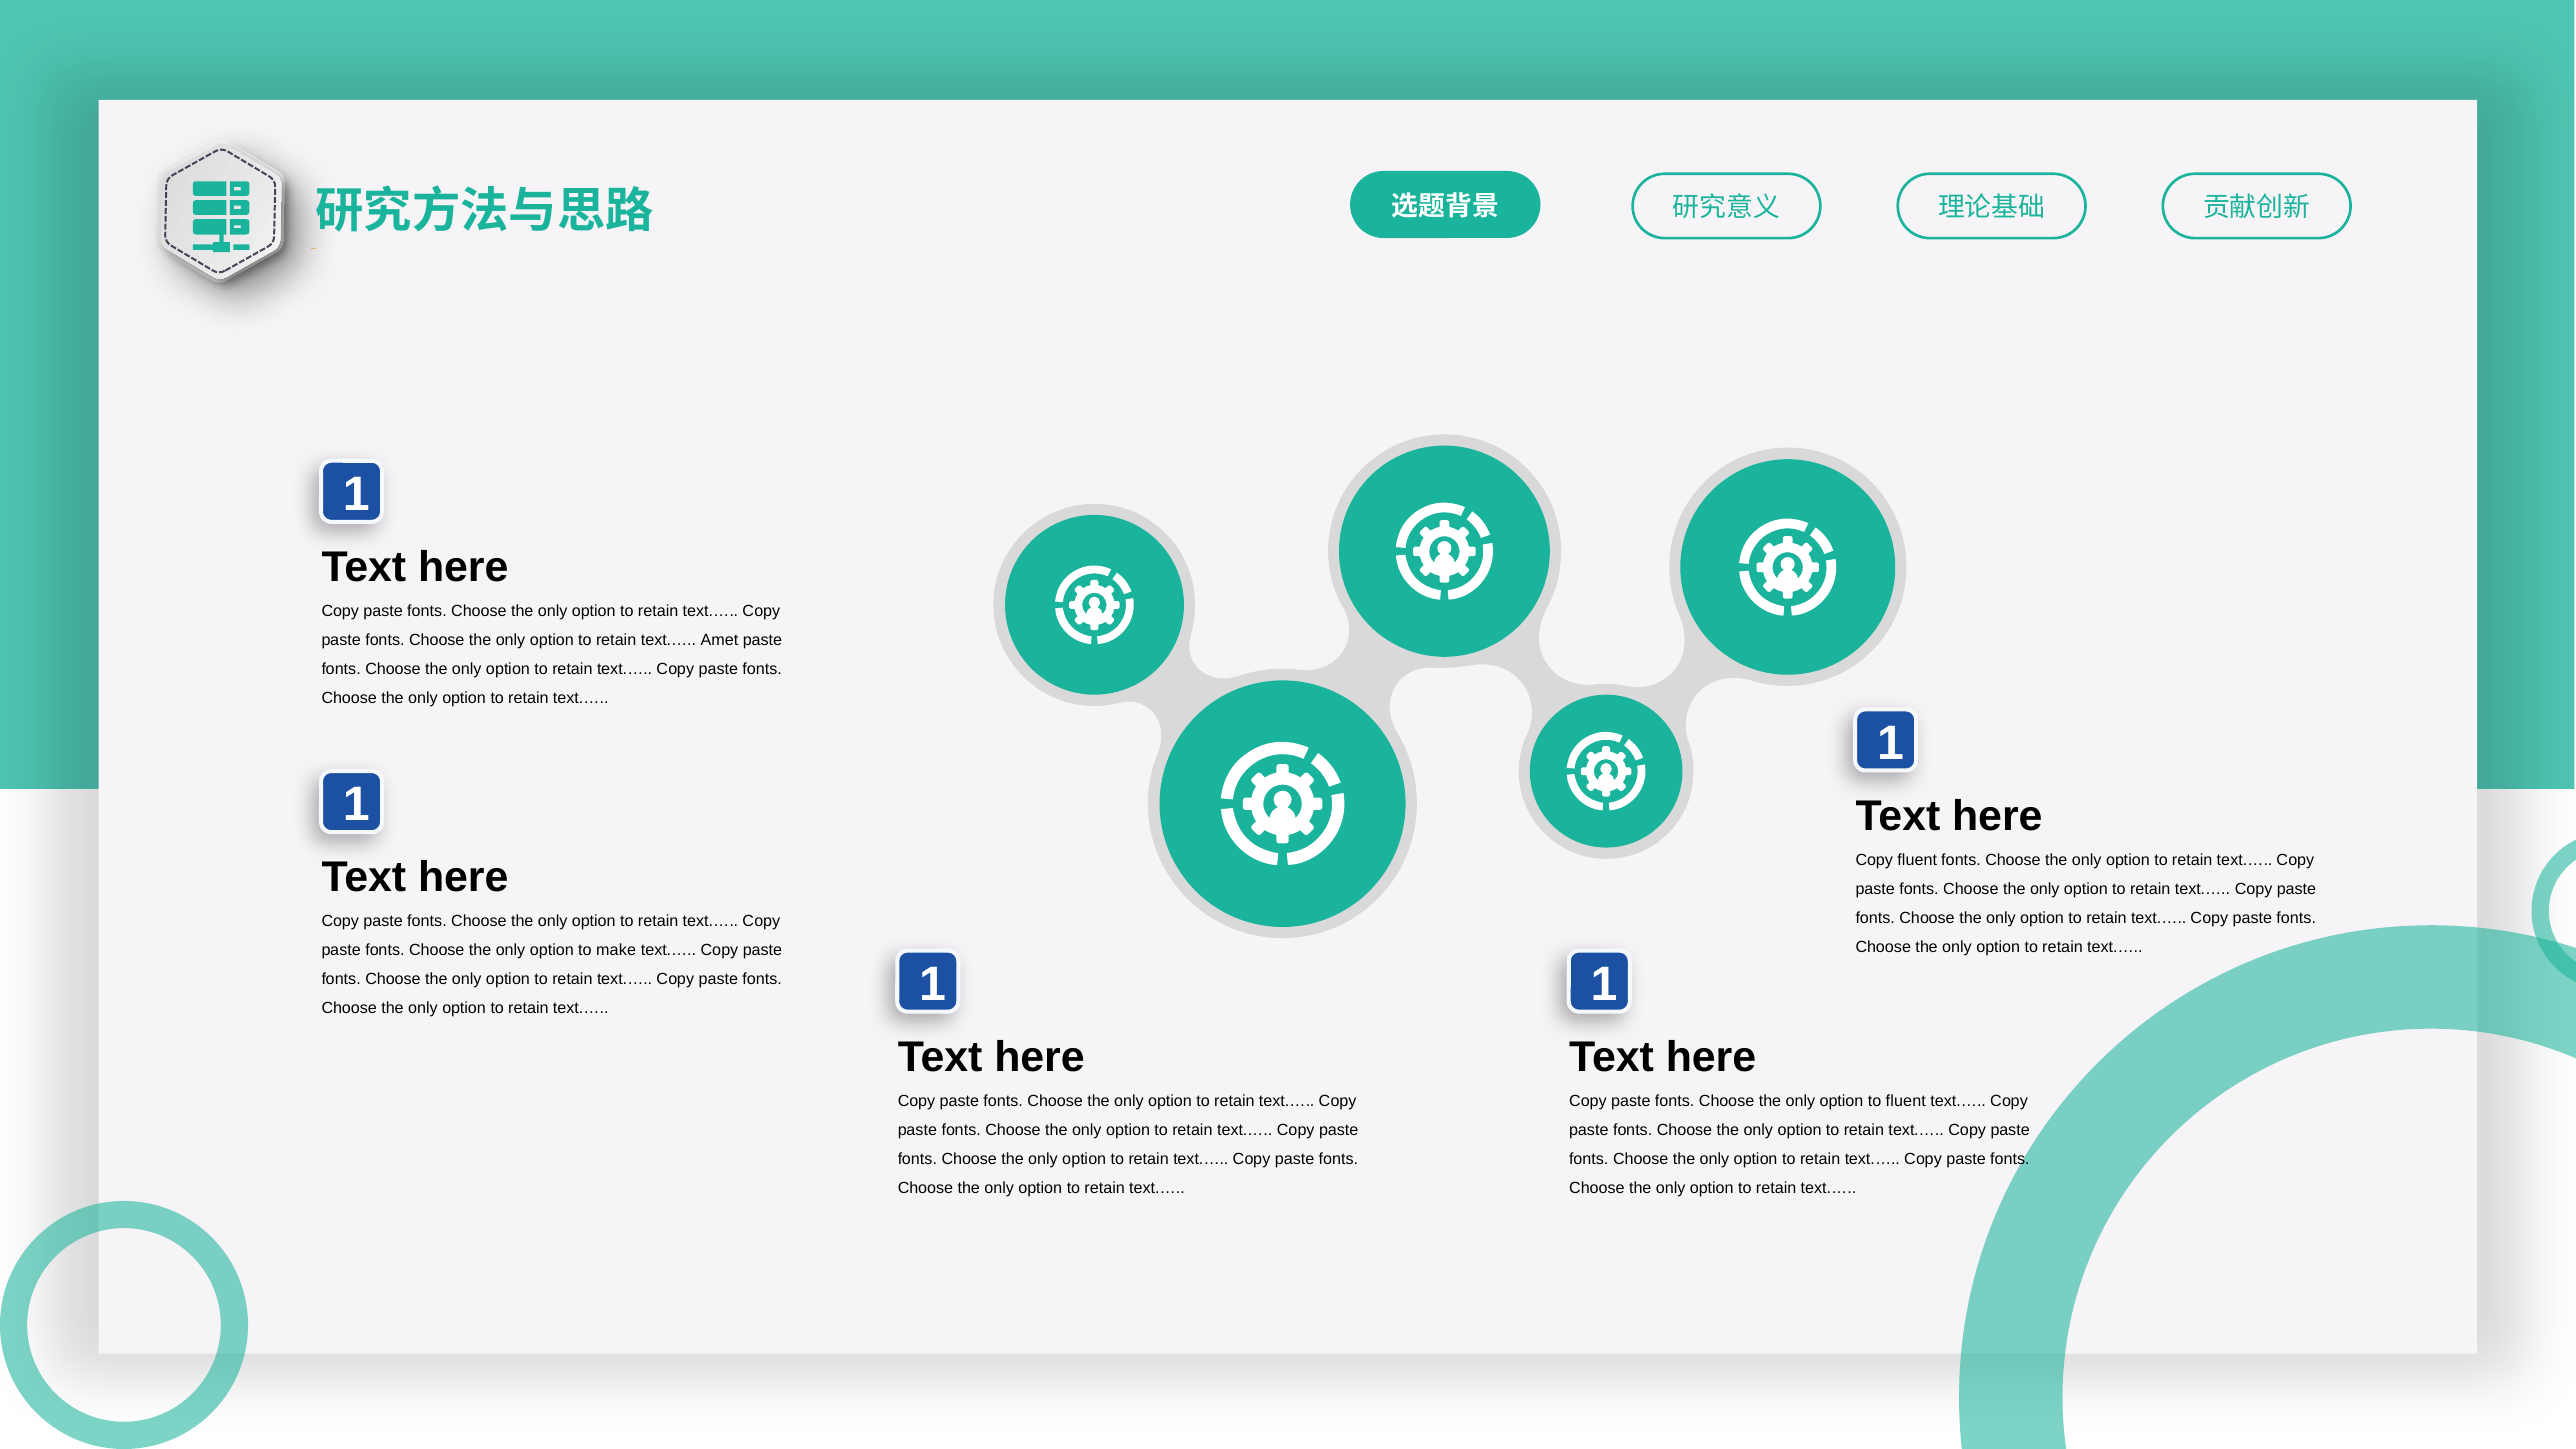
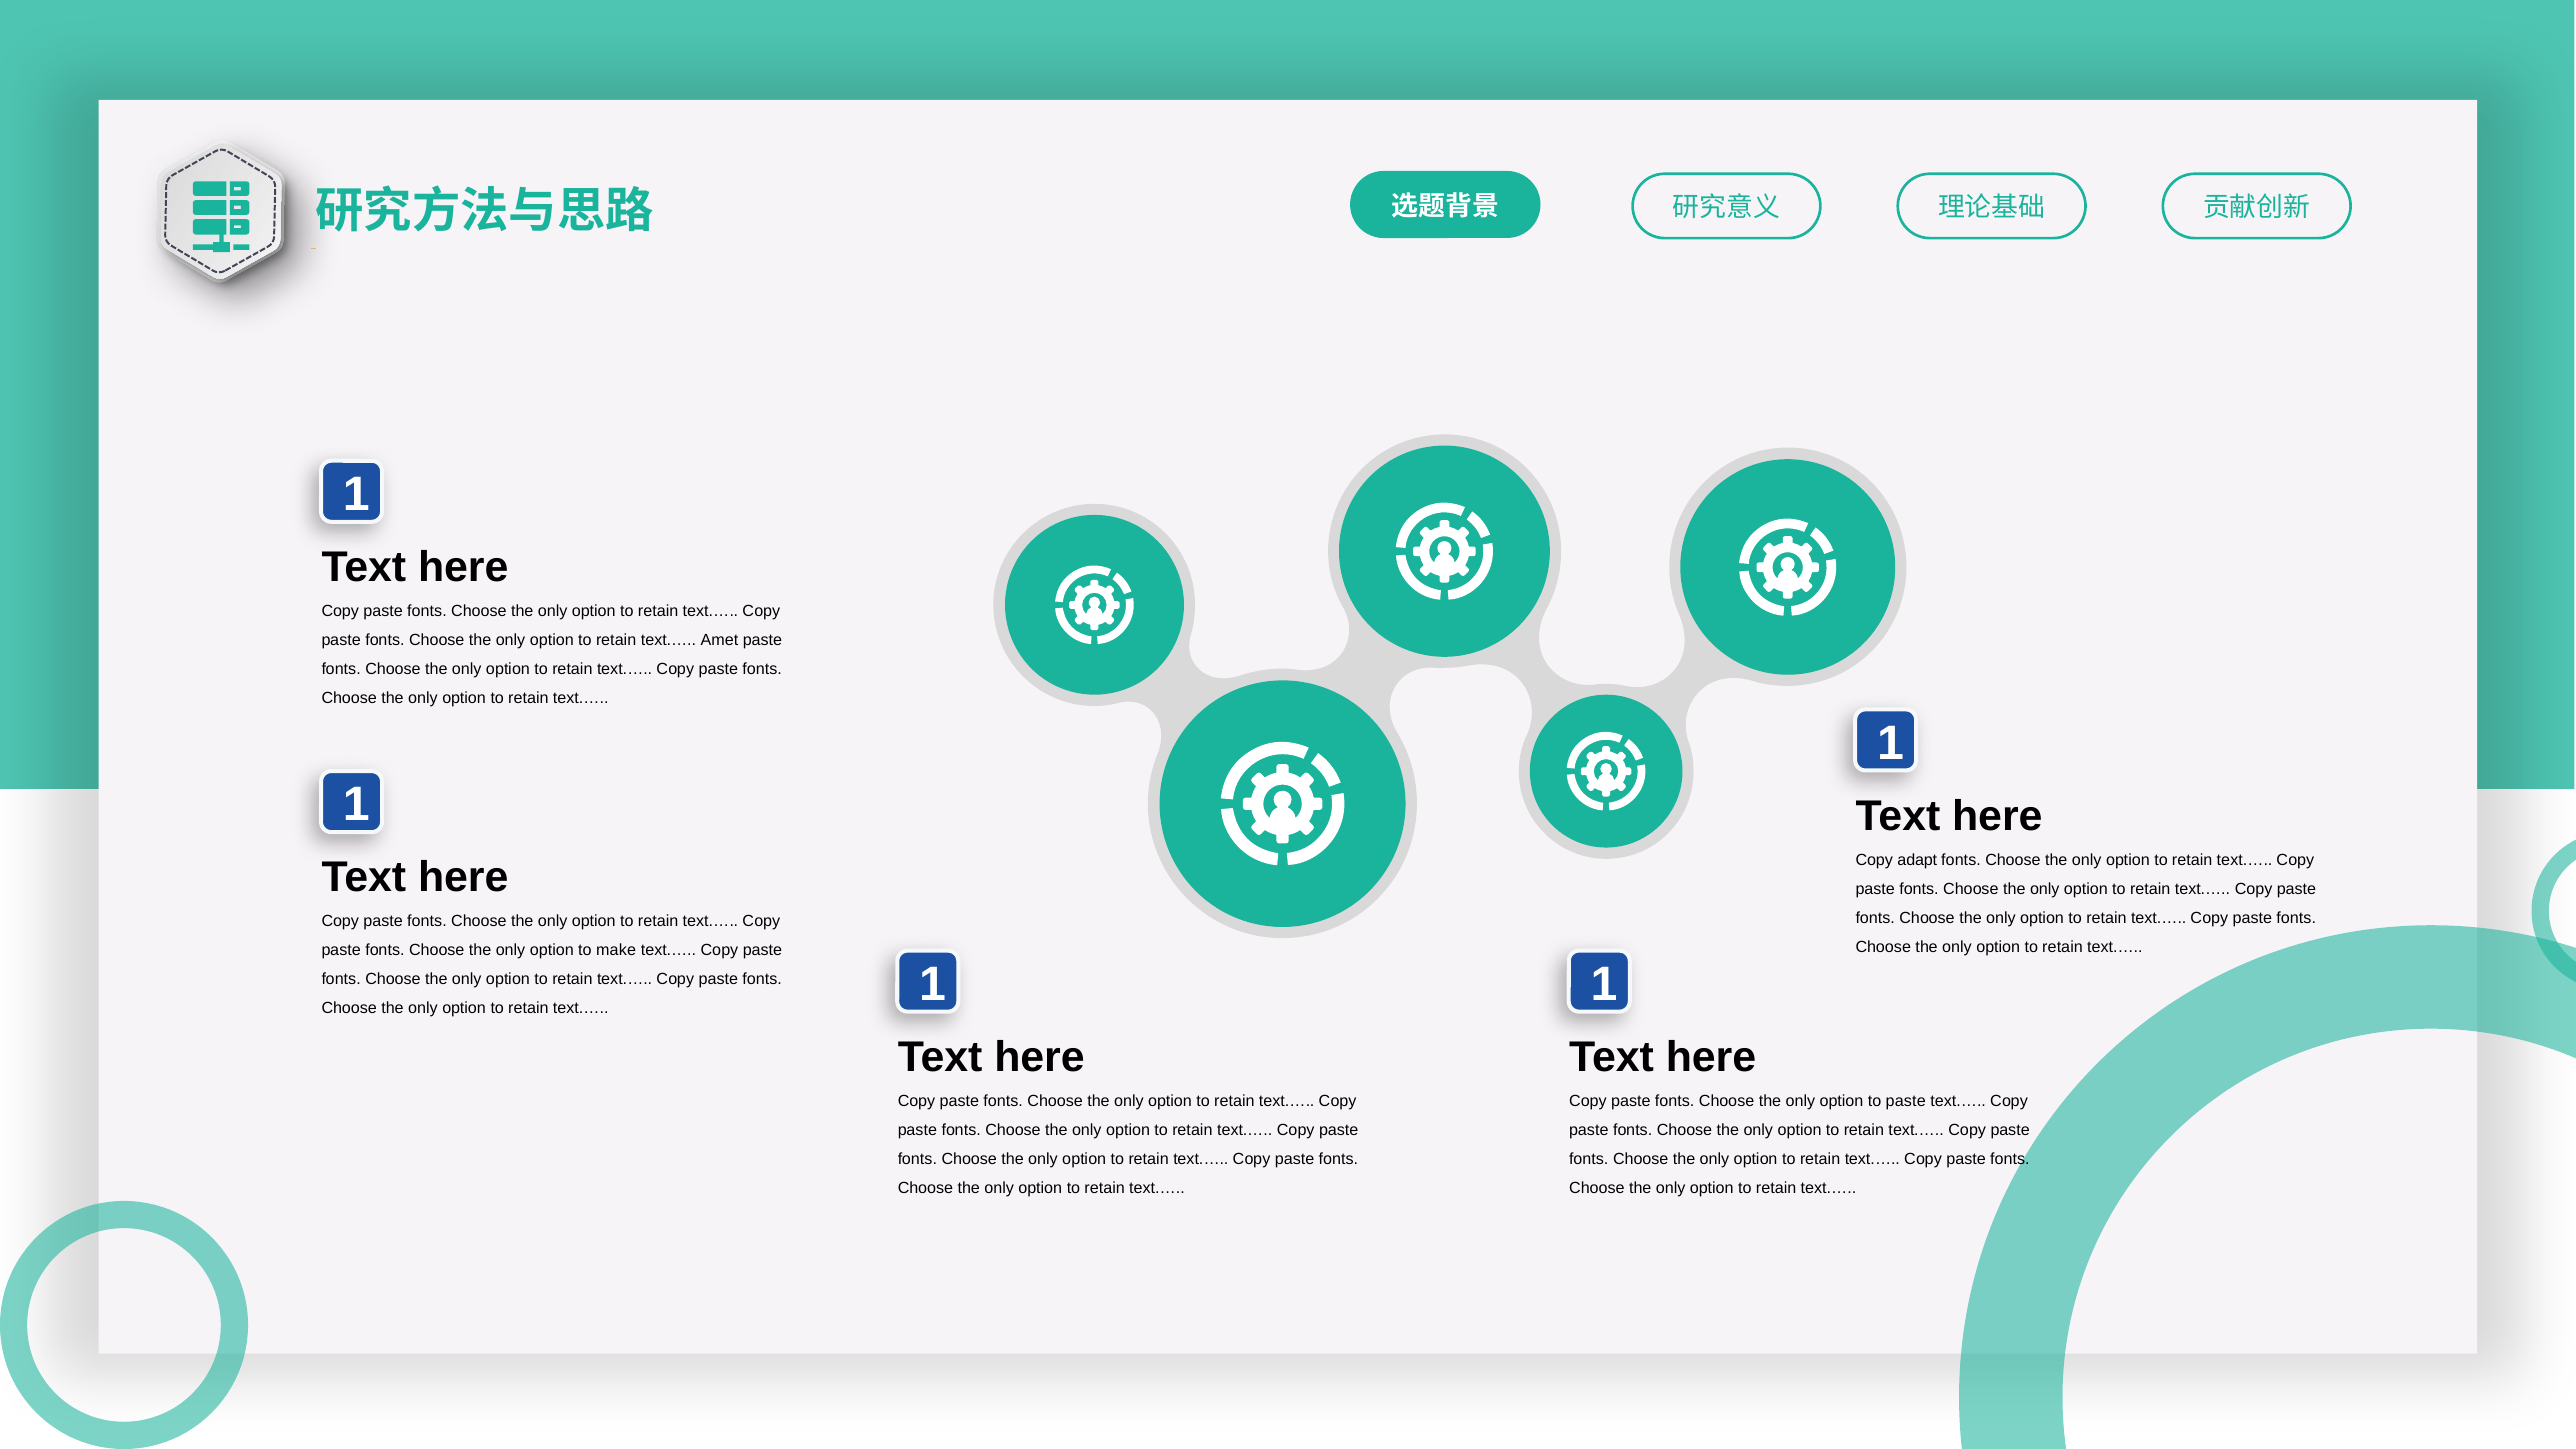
Copy fluent: fluent -> adapt
to fluent: fluent -> paste
